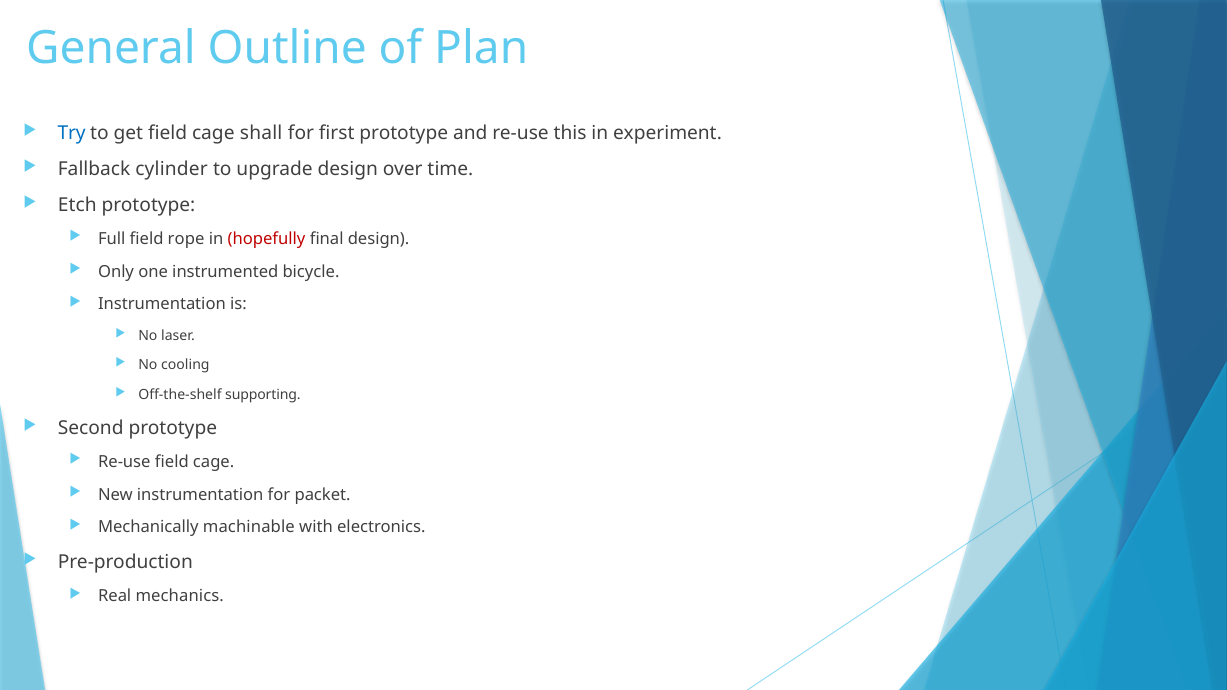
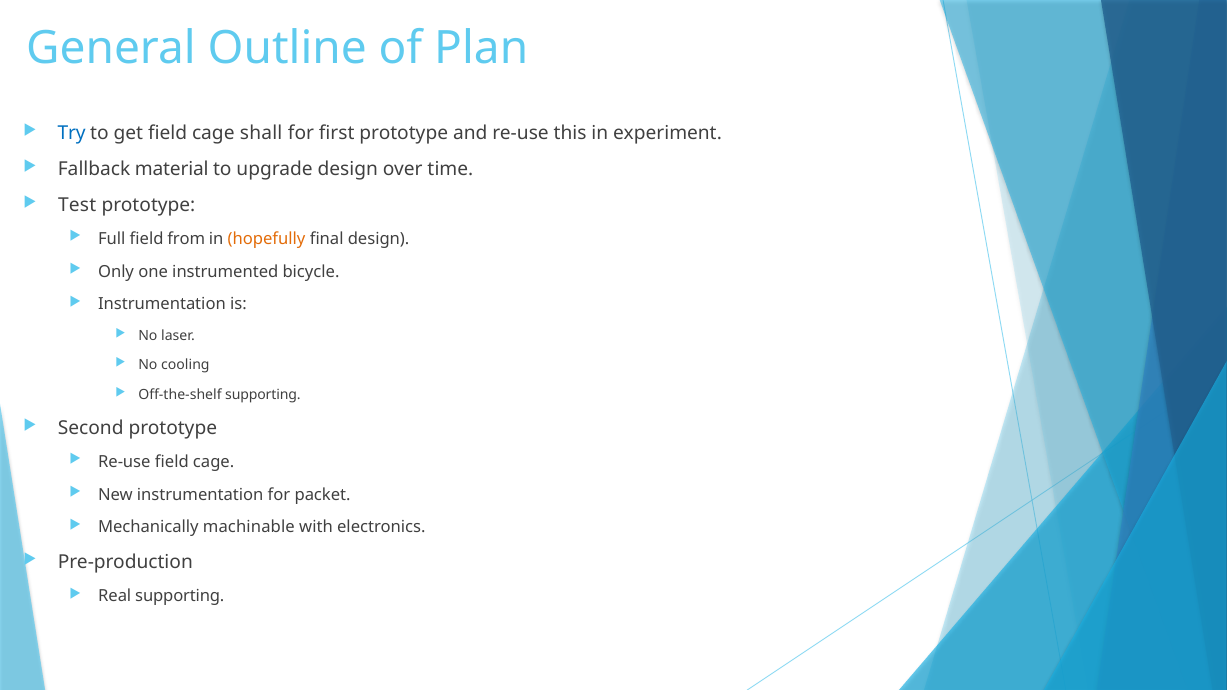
cylinder: cylinder -> material
Etch: Etch -> Test
rope: rope -> from
hopefully colour: red -> orange
Real mechanics: mechanics -> supporting
